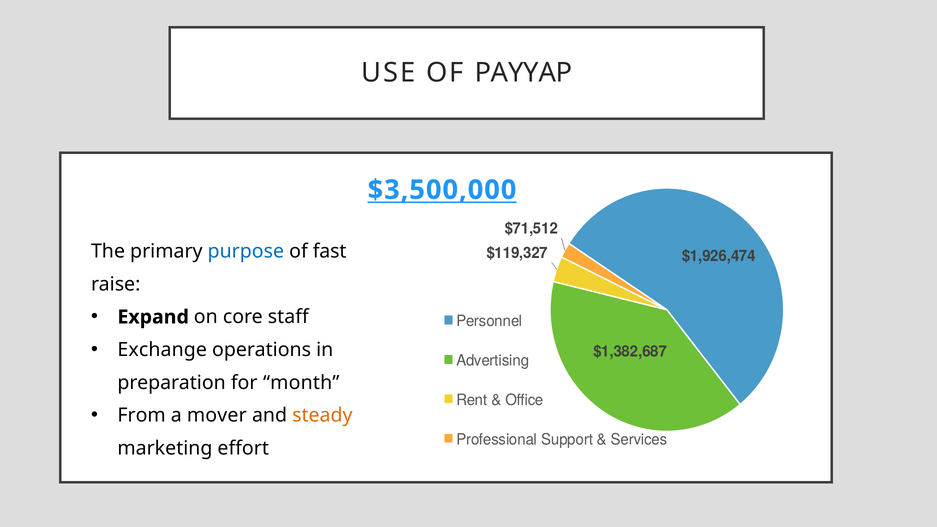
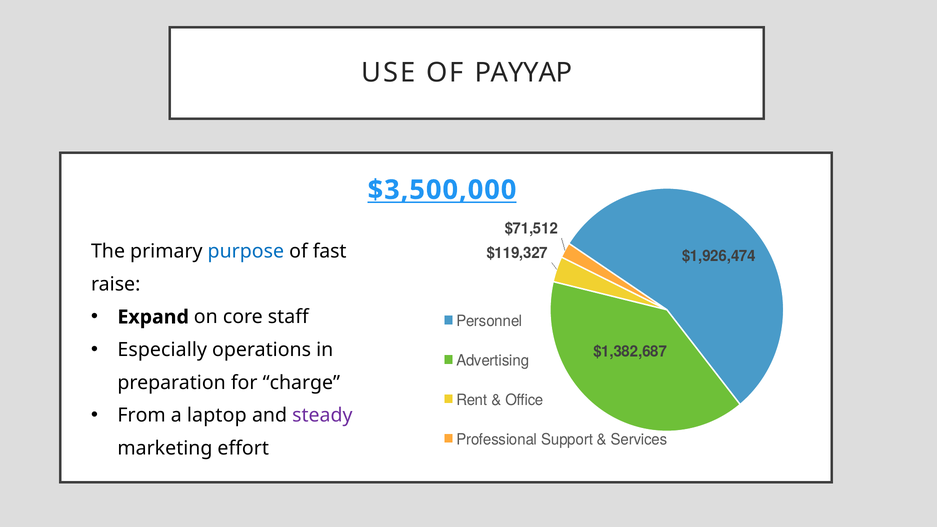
Exchange: Exchange -> Especially
month: month -> charge
mover: mover -> laptop
steady colour: orange -> purple
